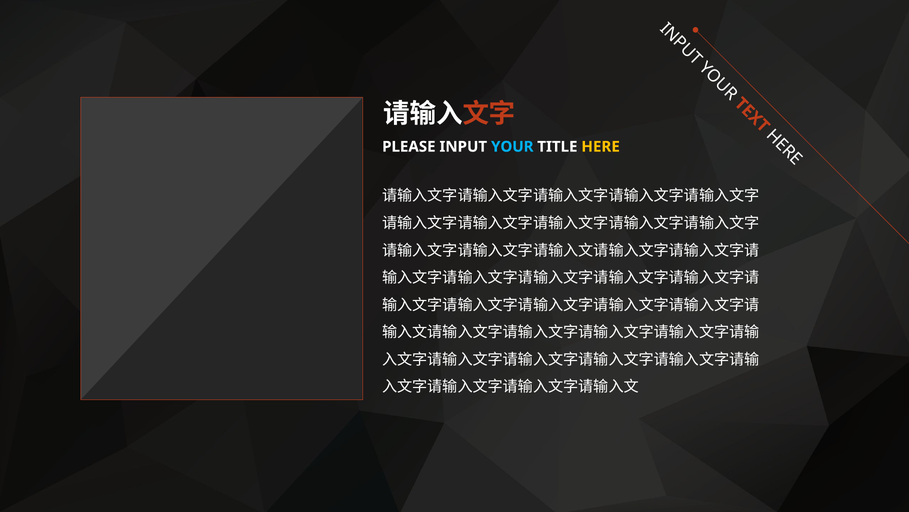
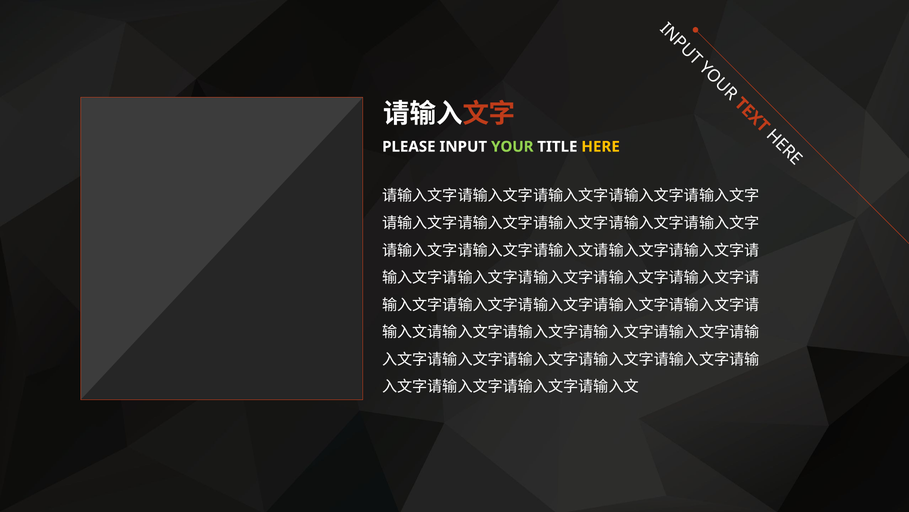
YOUR colour: light blue -> light green
